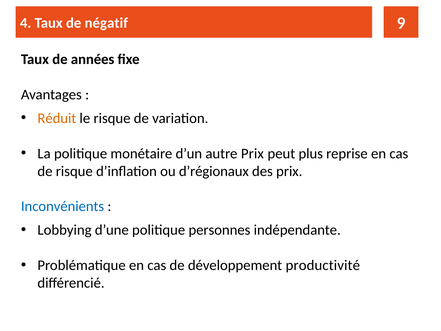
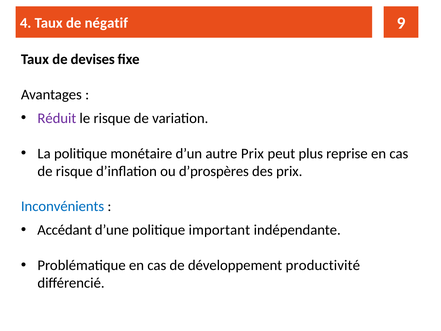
années: années -> devises
Réduit colour: orange -> purple
d’régionaux: d’régionaux -> d’prospères
Lobbying: Lobbying -> Accédant
personnes: personnes -> important
